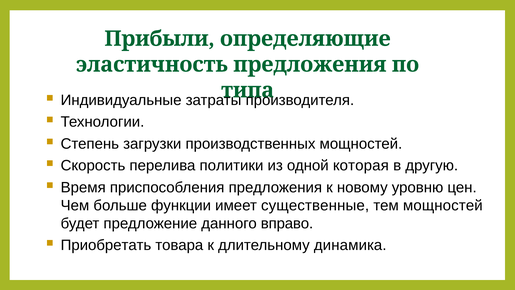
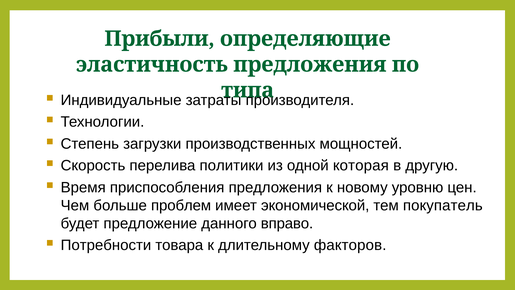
функции: функции -> проблем
существенные: существенные -> экономической
тем мощностей: мощностей -> покупатель
Приобретать: Приобретать -> Потребности
динамика: динамика -> факторов
